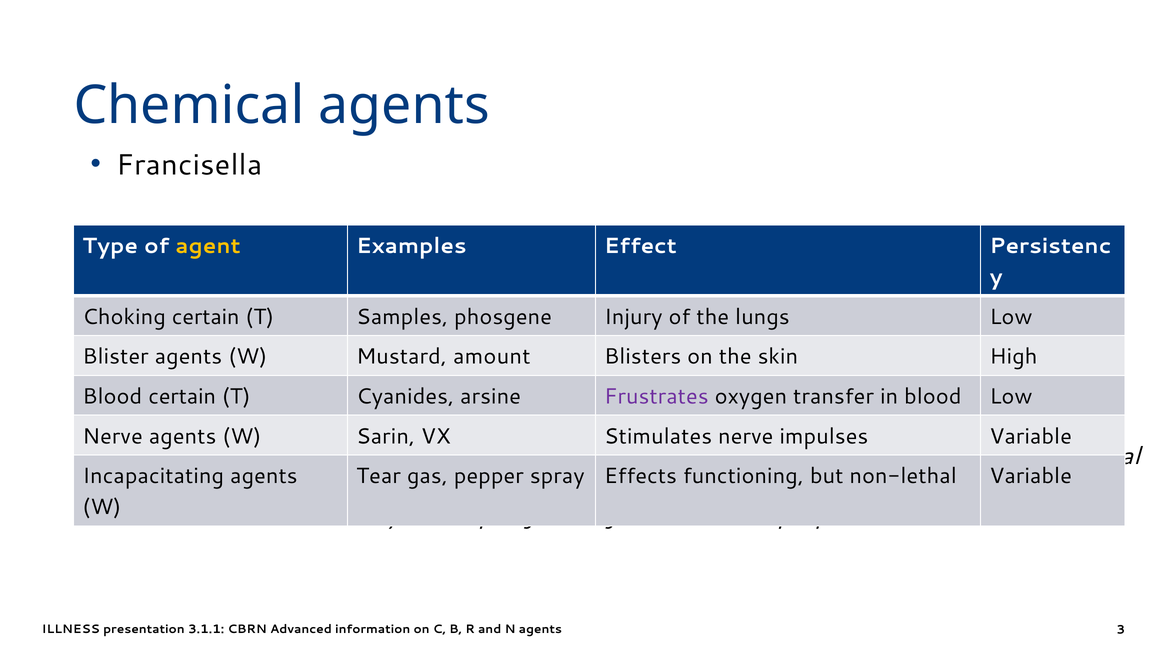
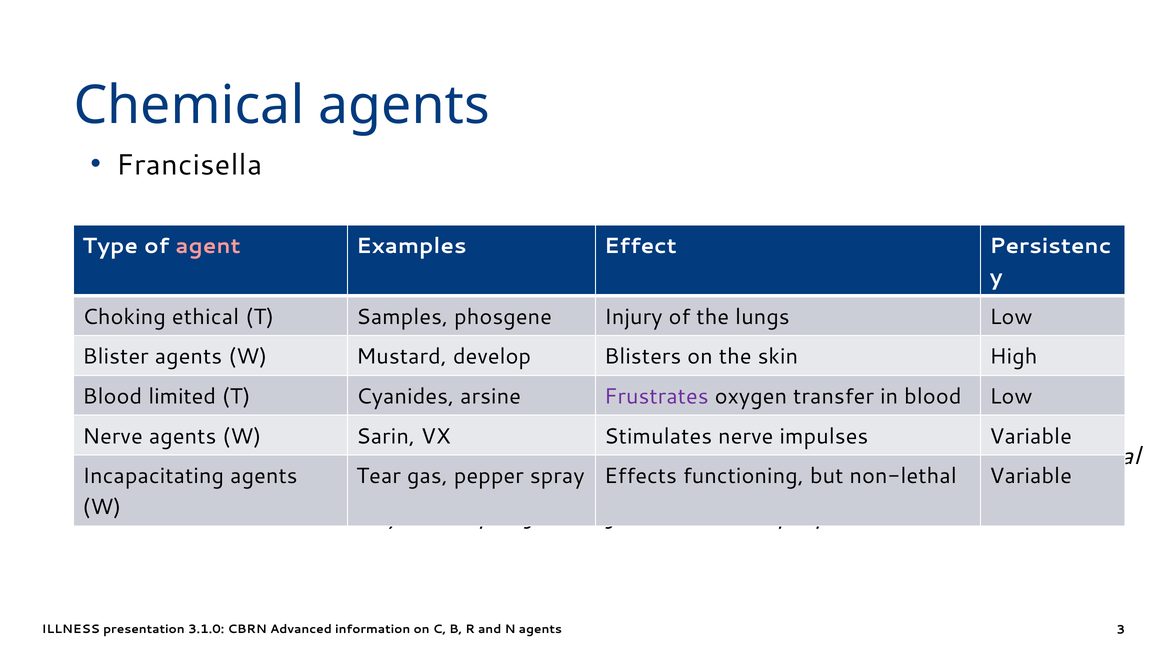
agent colour: yellow -> pink
Choking certain: certain -> ethical
amount: amount -> develop
Blood certain: certain -> limited
3.1.1: 3.1.1 -> 3.1.0
